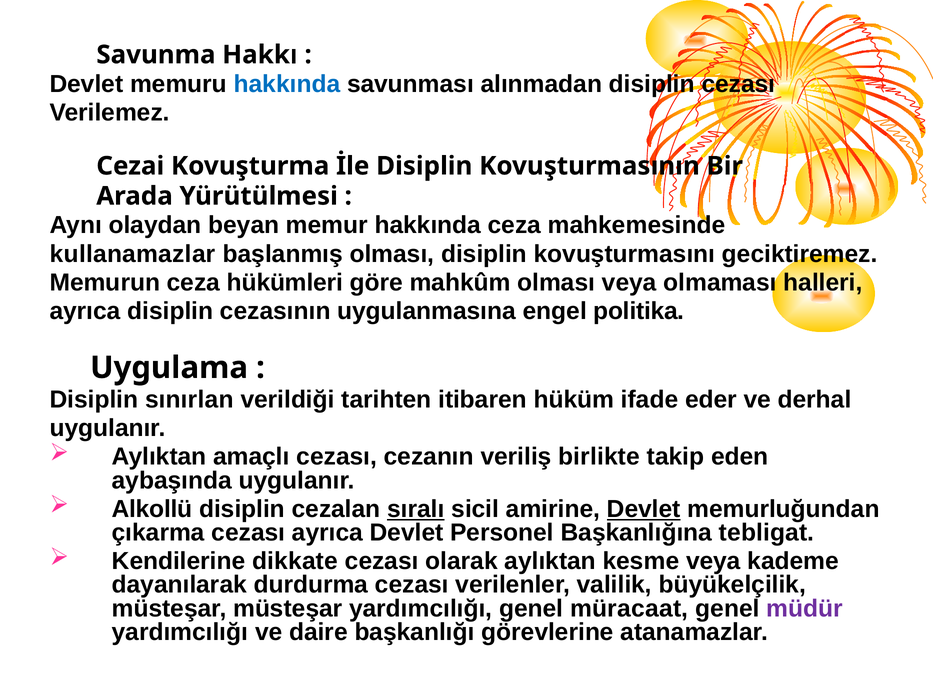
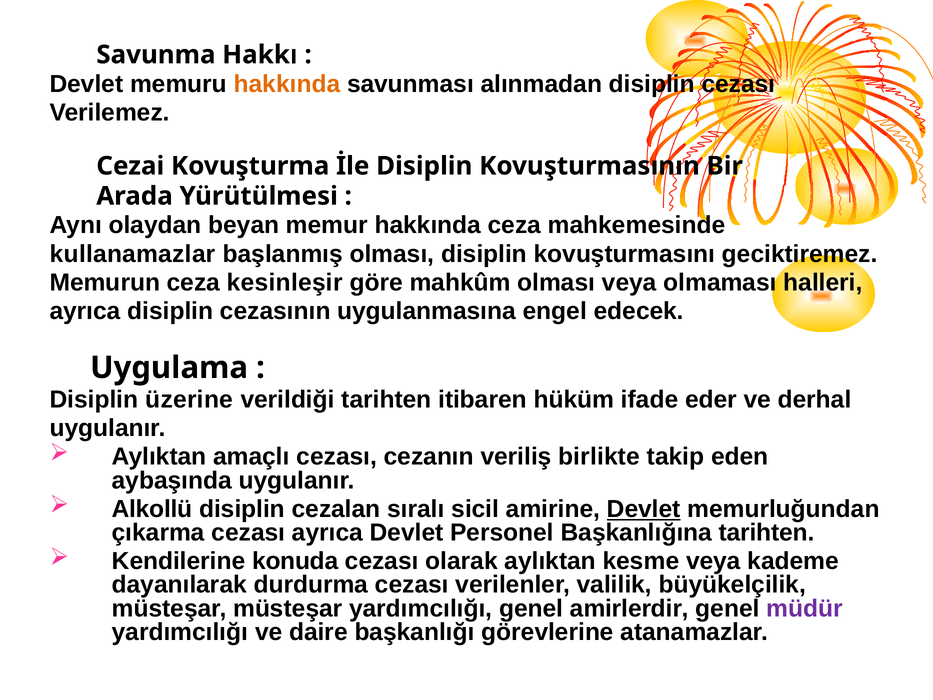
hakkında at (287, 84) colour: blue -> orange
hükümleri: hükümleri -> kesinleşir
politika: politika -> edecek
sınırlan: sınırlan -> üzerine
sıralı underline: present -> none
Başkanlığına tebligat: tebligat -> tarihten
dikkate: dikkate -> konuda
müracaat: müracaat -> amirlerdir
